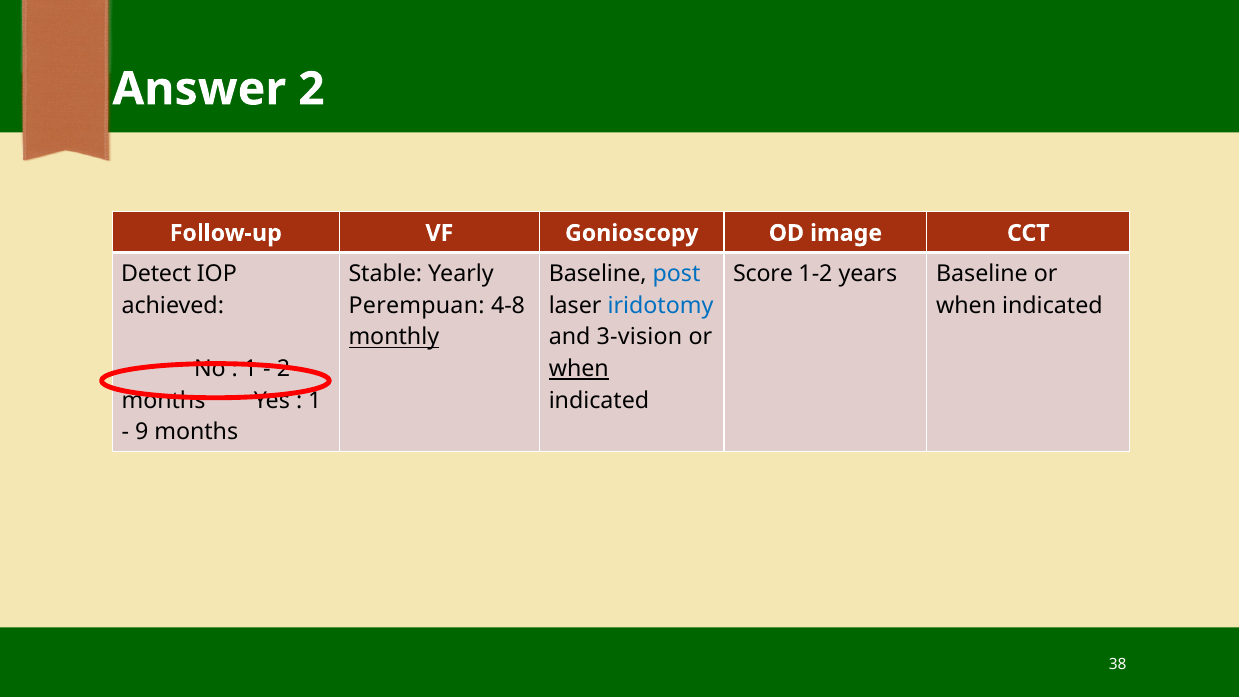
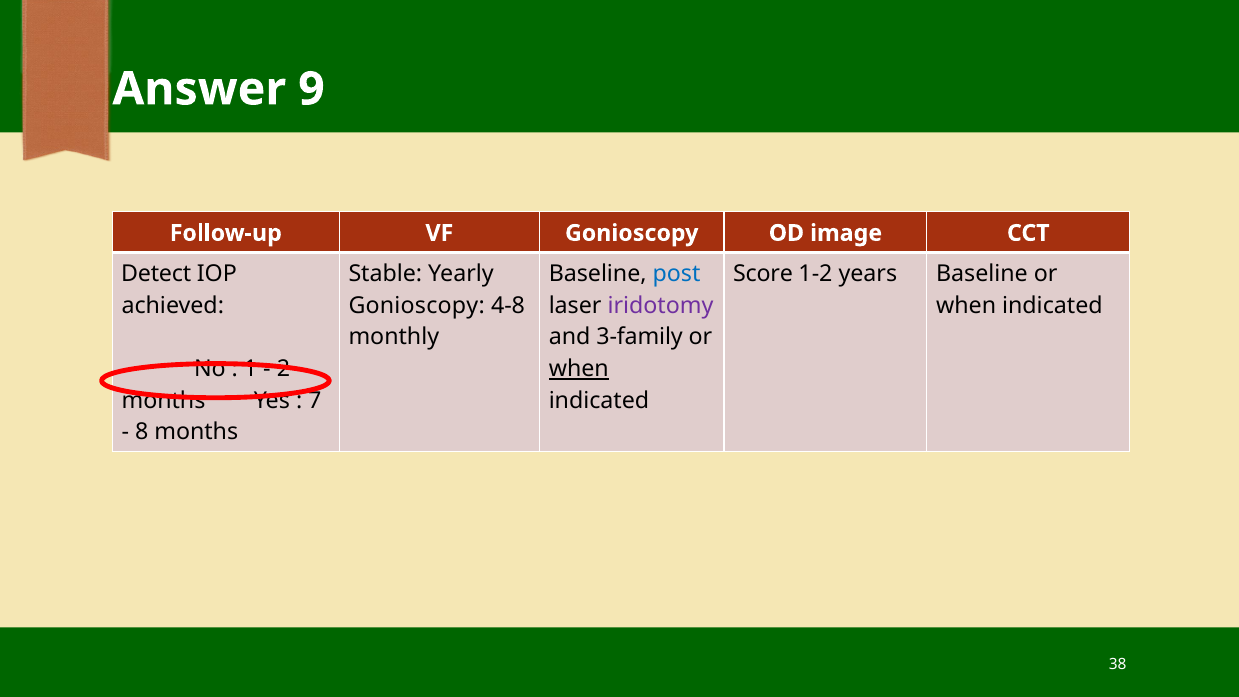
Answer 2: 2 -> 9
Perempuan at (417, 306): Perempuan -> Gonioscopy
iridotomy colour: blue -> purple
monthly underline: present -> none
3-vision: 3-vision -> 3-family
1 at (315, 400): 1 -> 7
9: 9 -> 8
